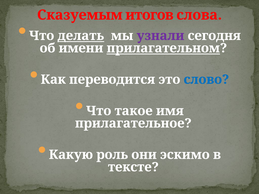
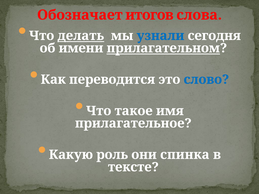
Сказуемым: Сказуемым -> Обозначает
узнали colour: purple -> blue
эскимо: эскимо -> спинка
